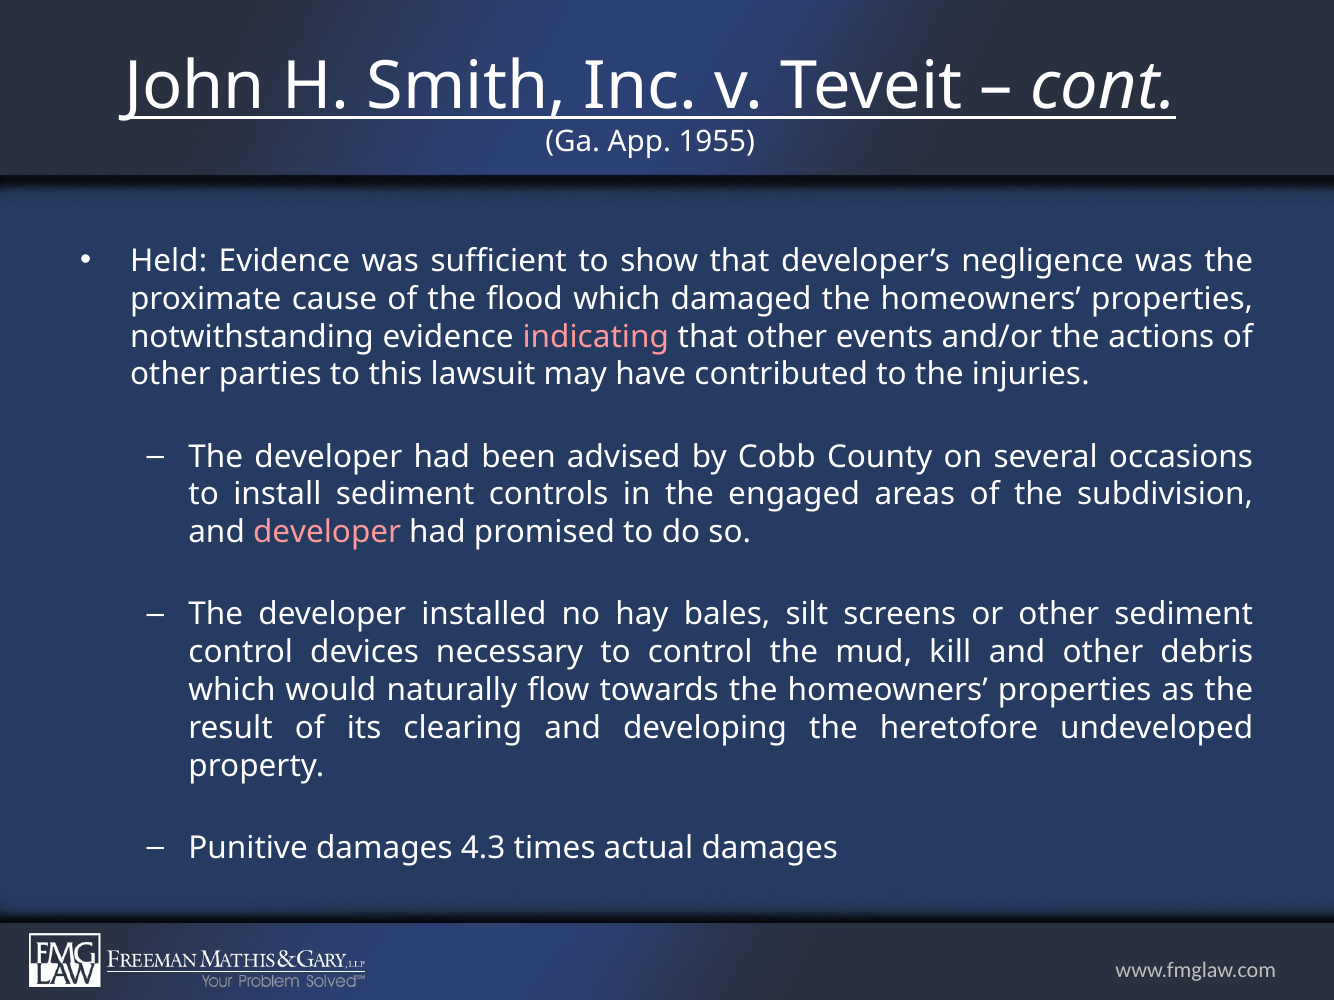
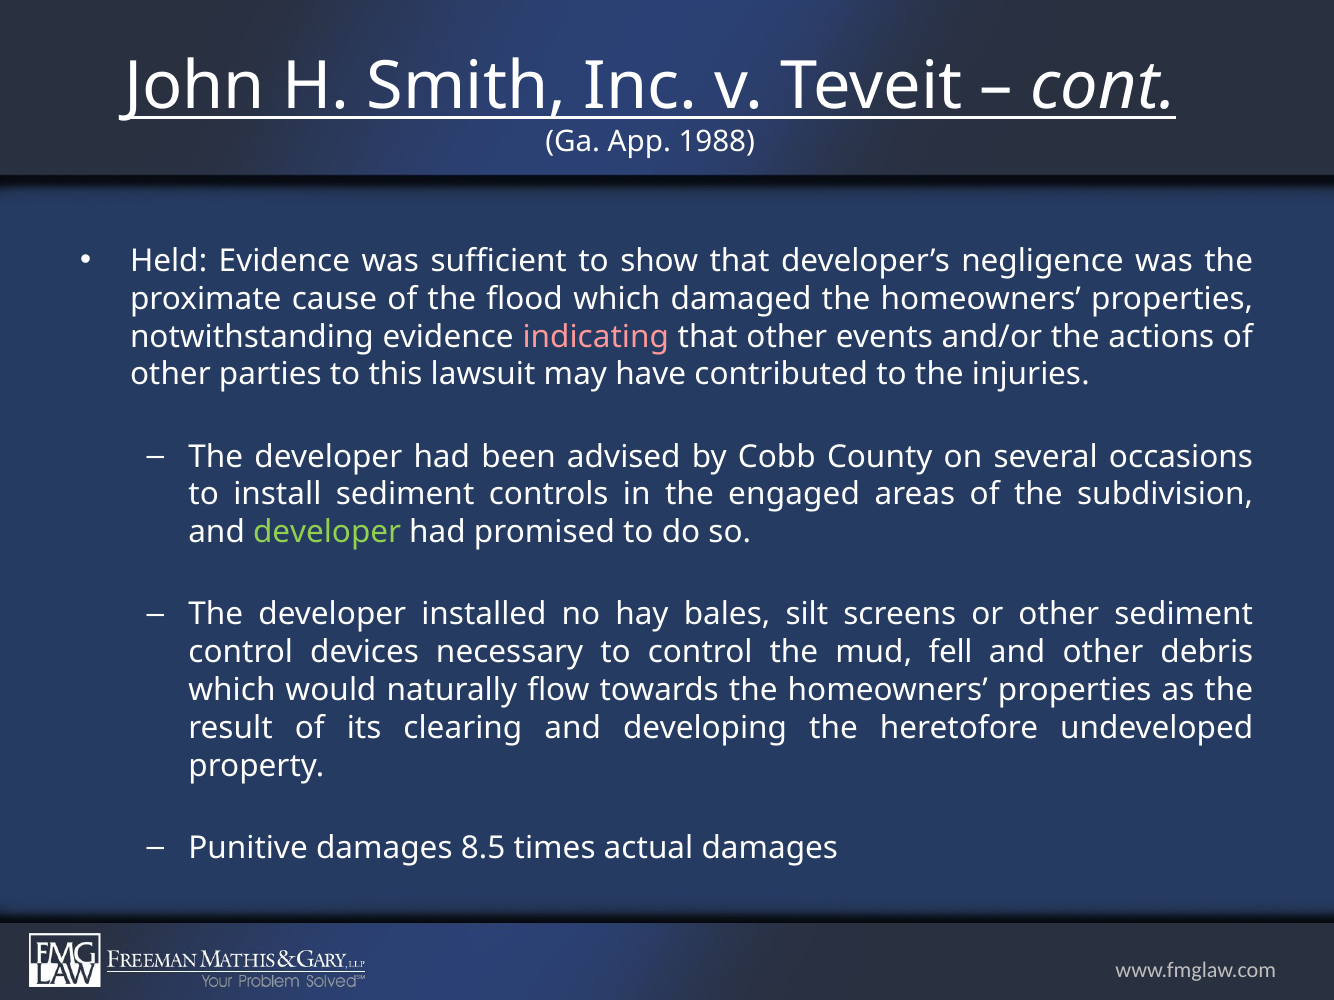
1955: 1955 -> 1988
developer at (327, 533) colour: pink -> light green
kill: kill -> fell
4.3: 4.3 -> 8.5
